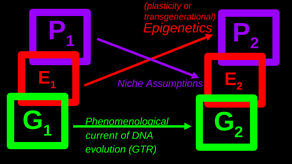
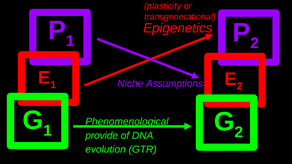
current: current -> provide
